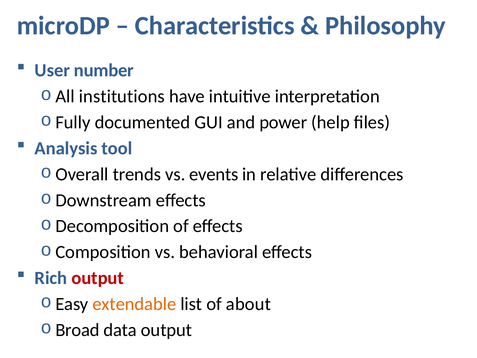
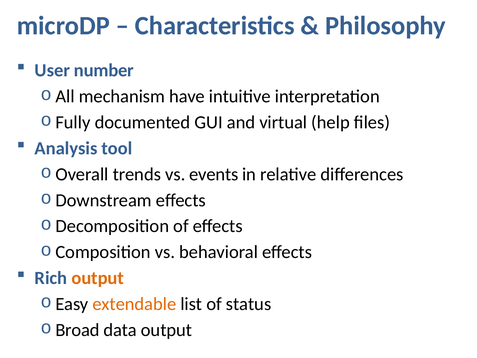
institutions: institutions -> mechanism
power: power -> virtual
output at (98, 278) colour: red -> orange
about: about -> status
